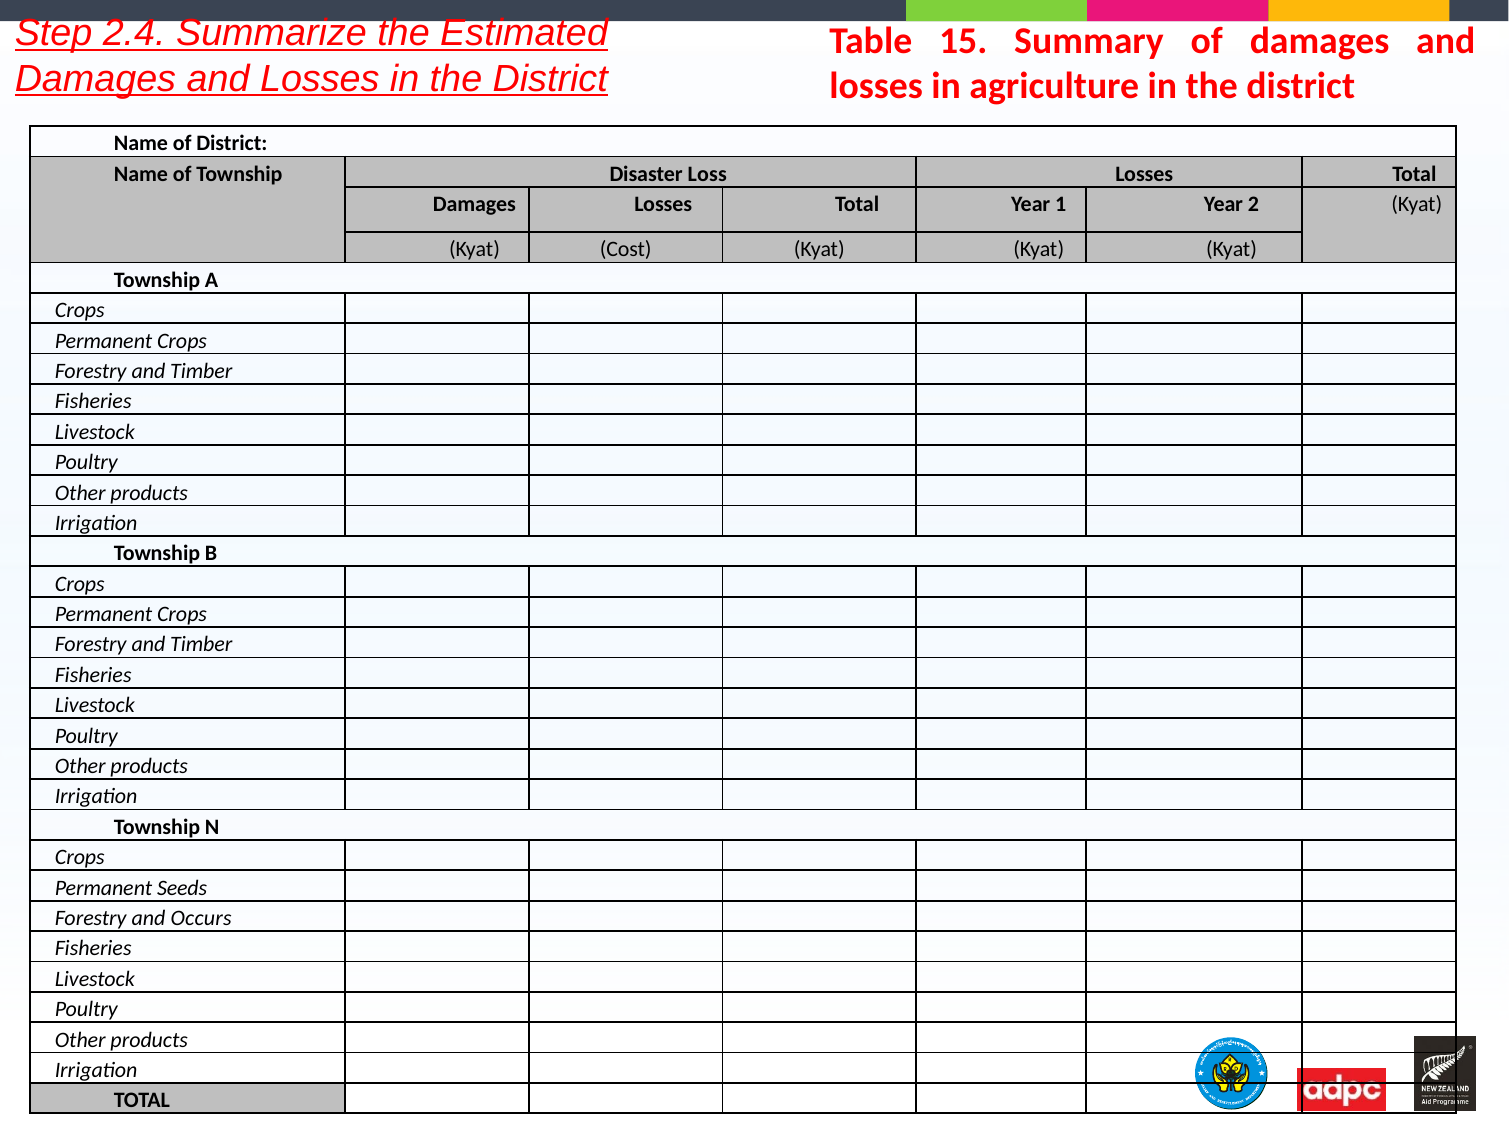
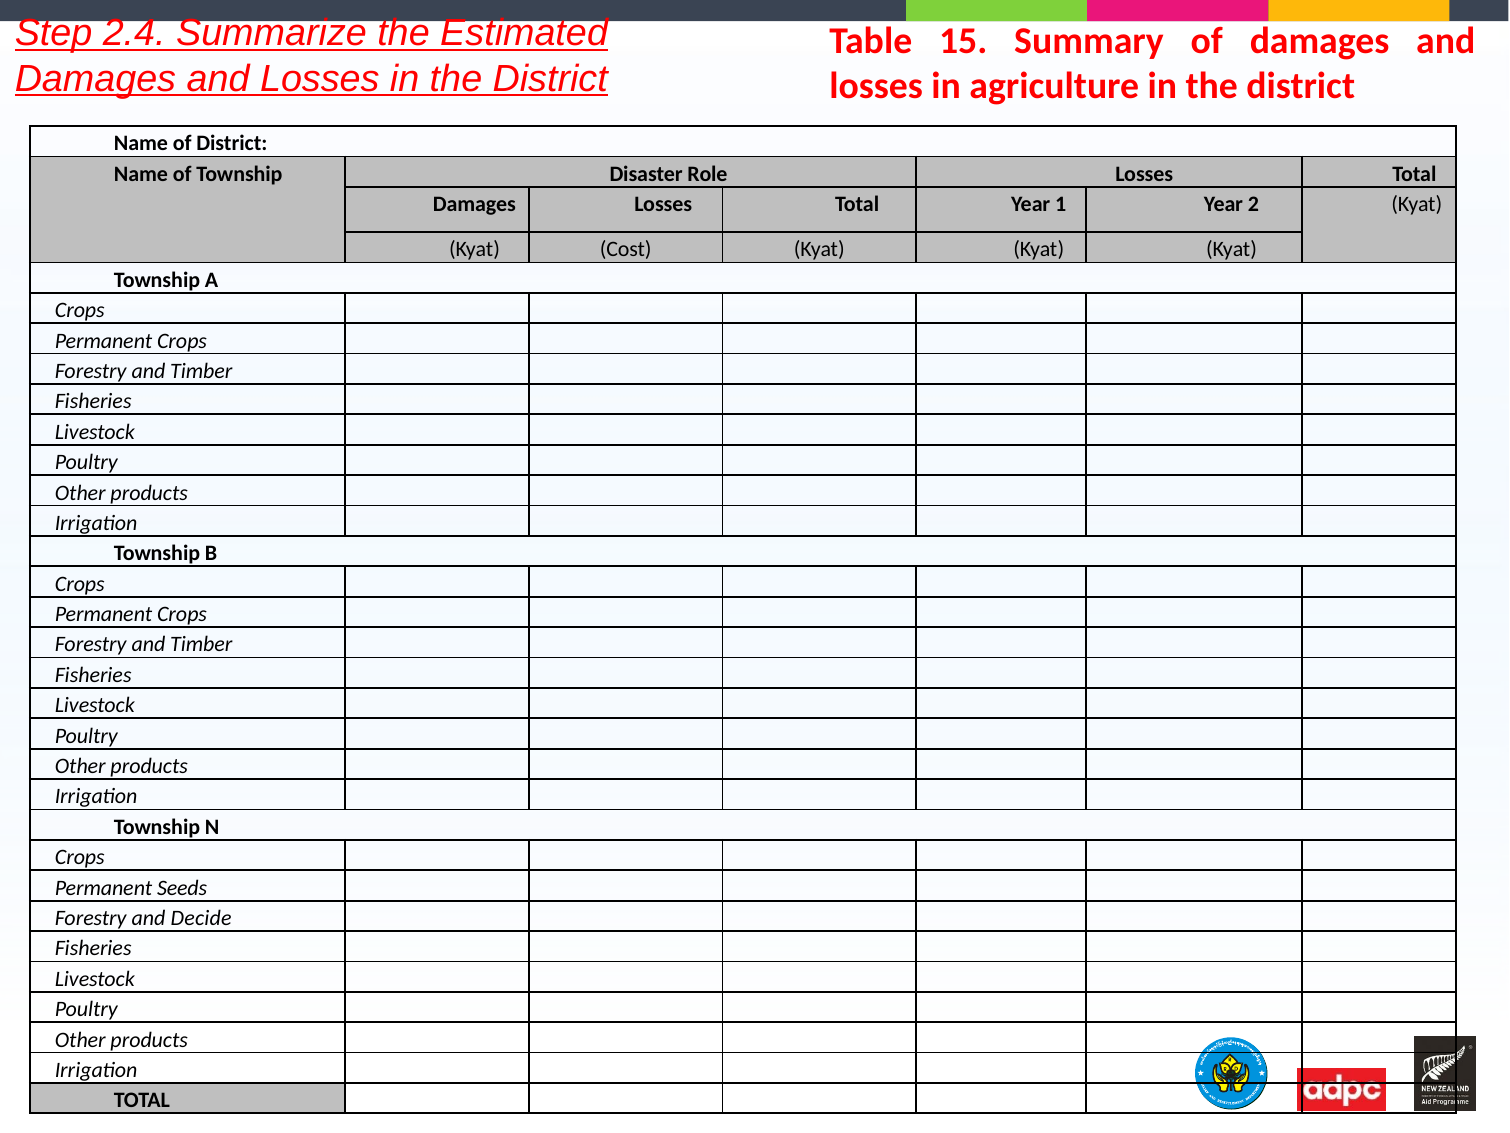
Loss: Loss -> Role
Occurs: Occurs -> Decide
